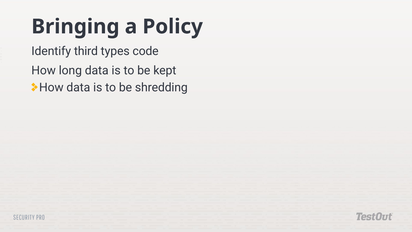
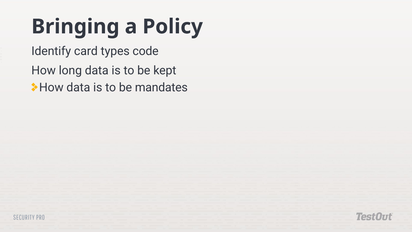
third: third -> card
shredding: shredding -> mandates
